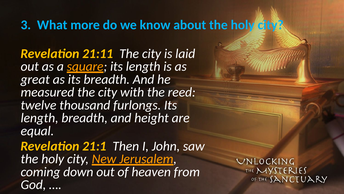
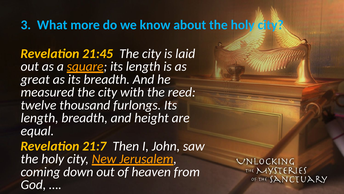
21:11: 21:11 -> 21:45
21:1: 21:1 -> 21:7
